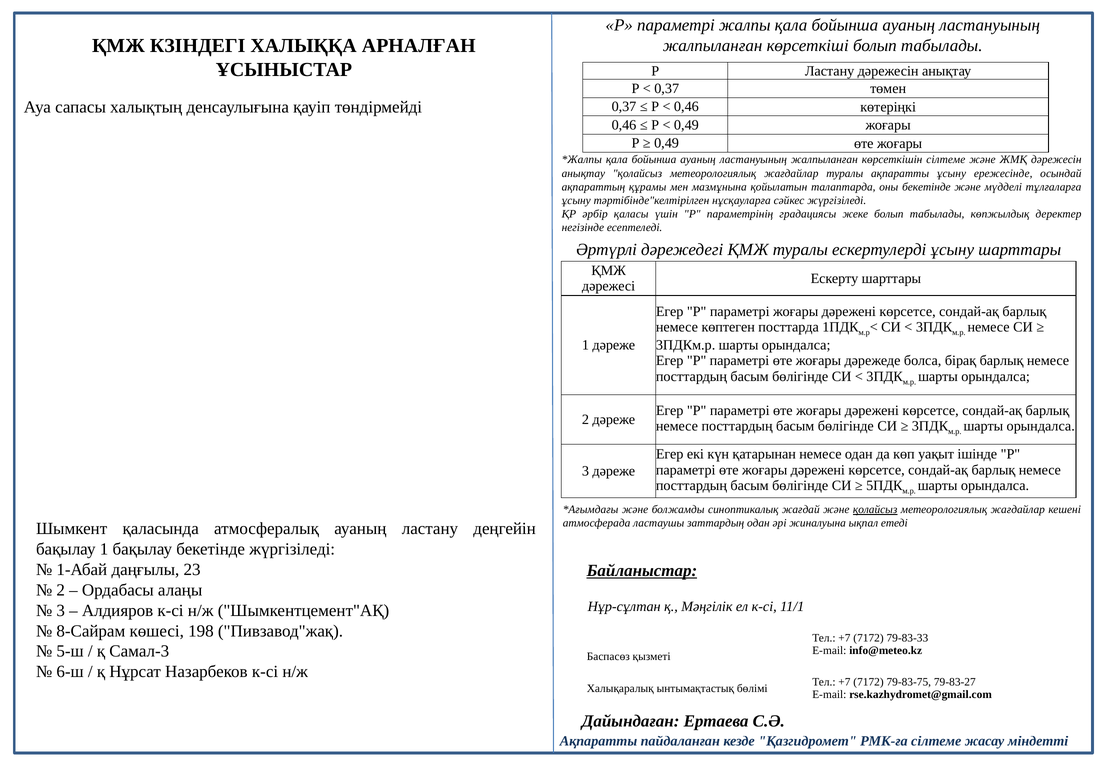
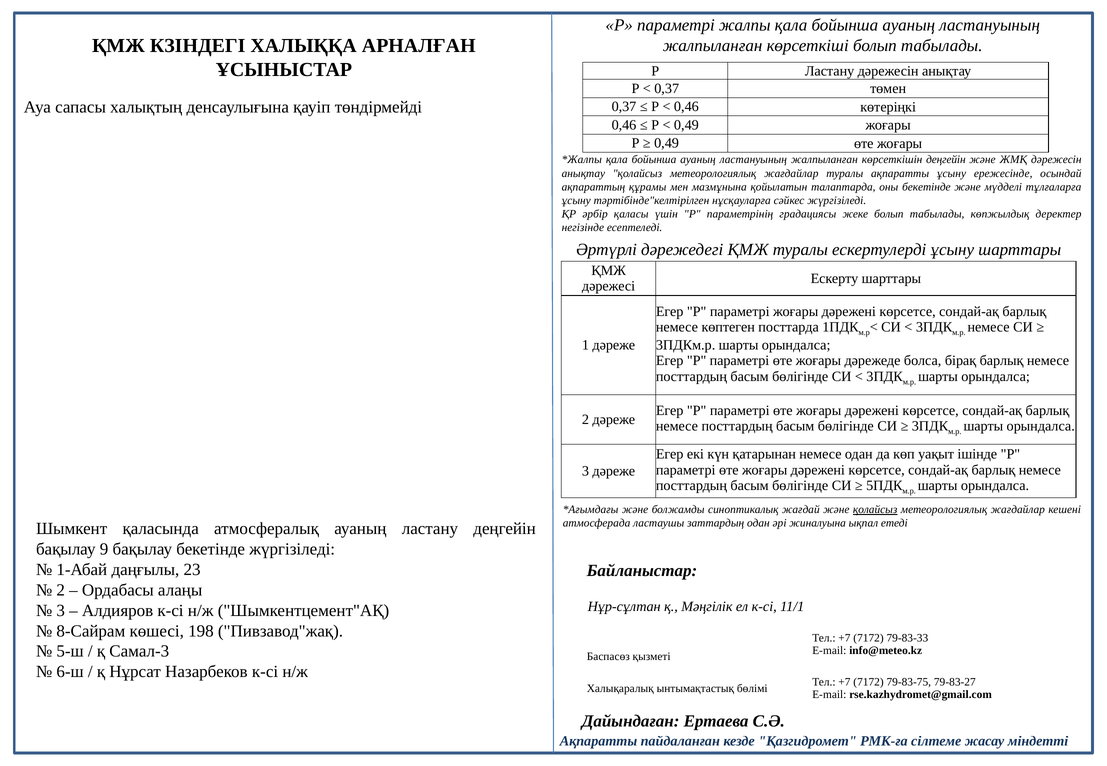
көрсеткішін сілтеме: сілтеме -> деңгейін
бақылау 1: 1 -> 9
Байланыстар underline: present -> none
